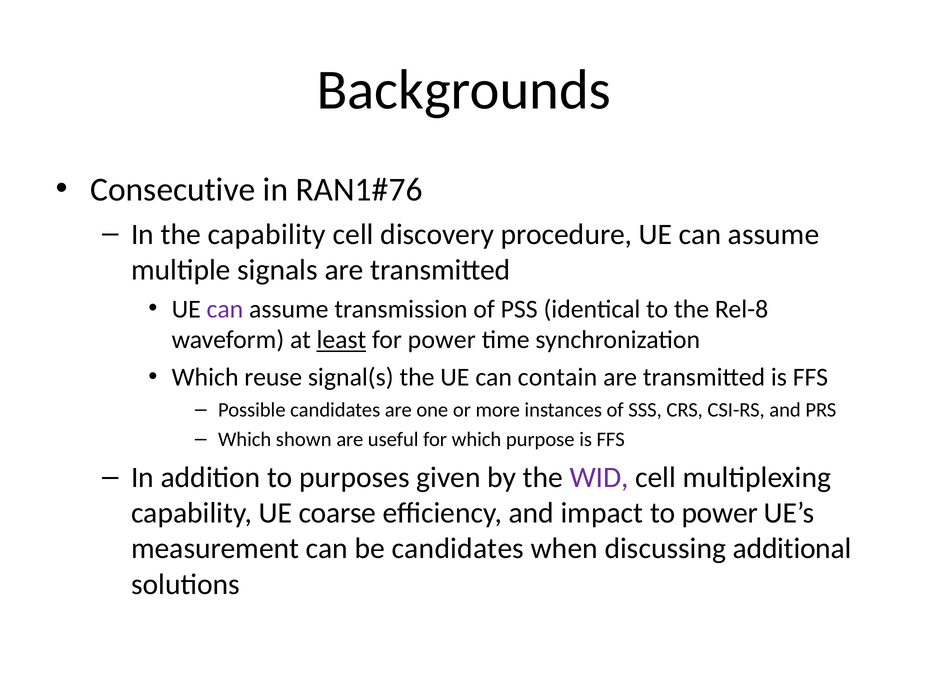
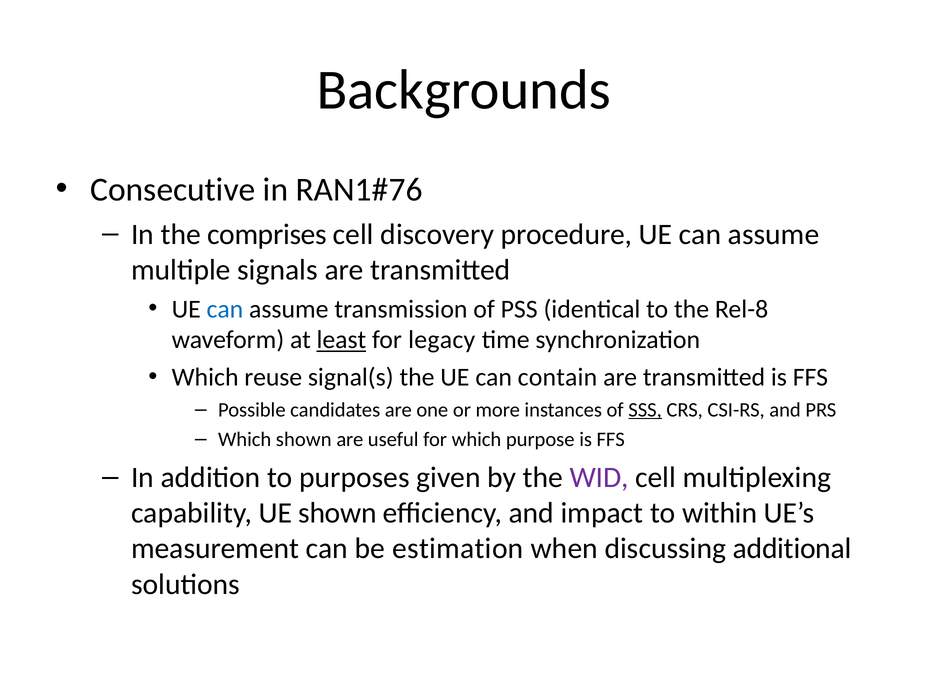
the capability: capability -> comprises
can at (225, 309) colour: purple -> blue
for power: power -> legacy
SSS underline: none -> present
UE coarse: coarse -> shown
to power: power -> within
be candidates: candidates -> estimation
